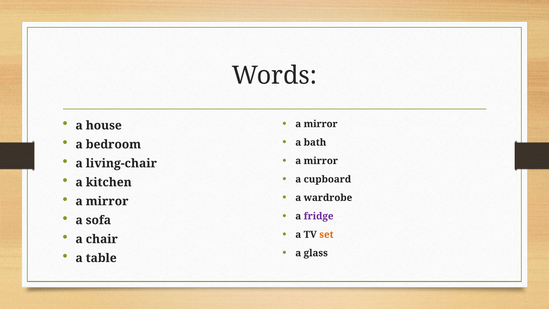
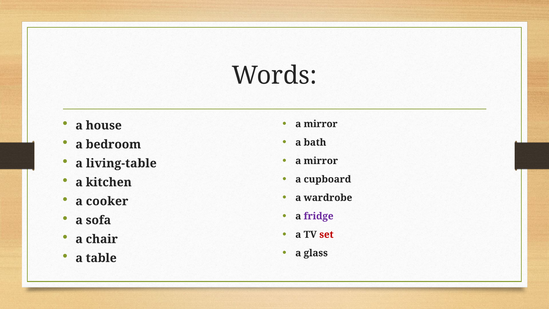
living-chair: living-chair -> living-table
mirror at (107, 201): mirror -> cooker
set colour: orange -> red
